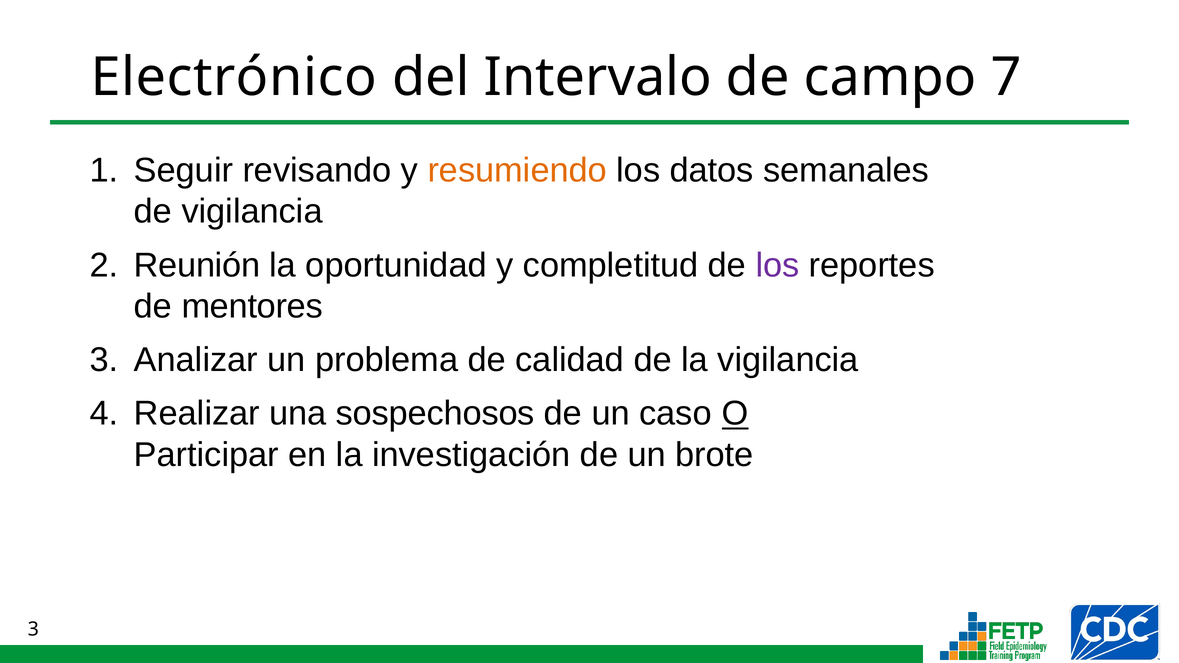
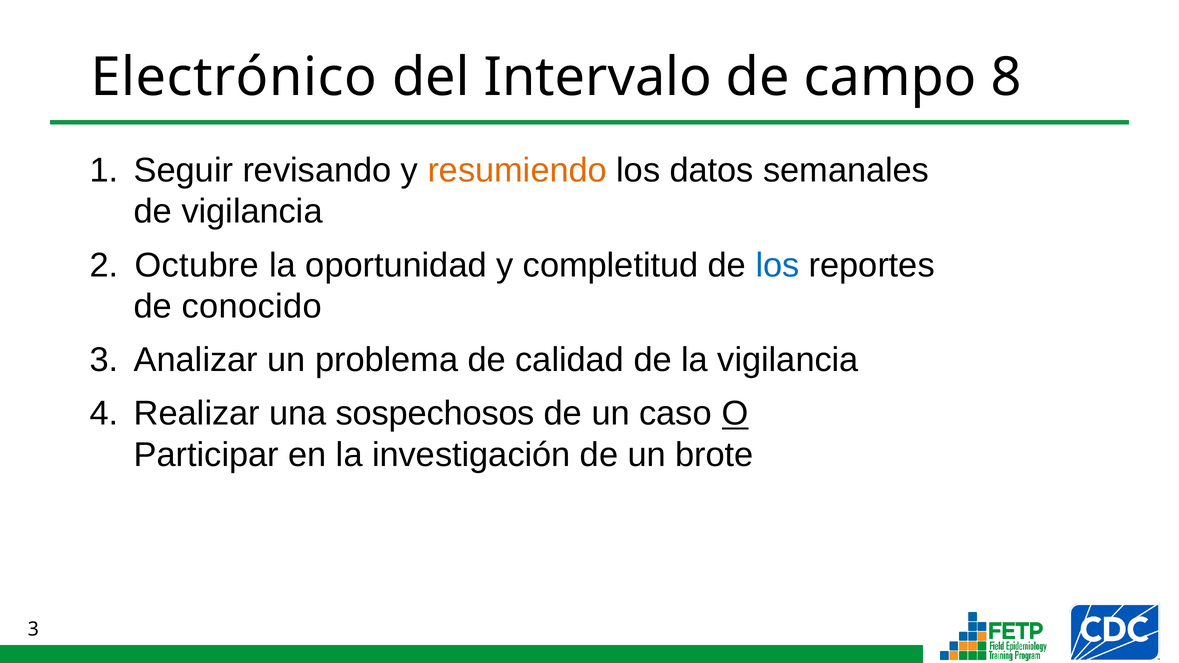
7: 7 -> 8
Reunión: Reunión -> Octubre
los at (777, 265) colour: purple -> blue
mentores: mentores -> conocido
